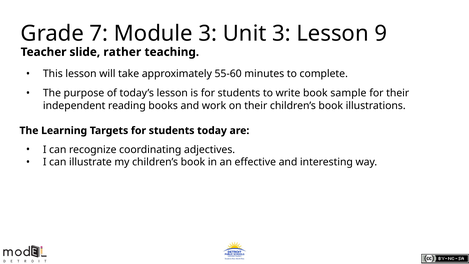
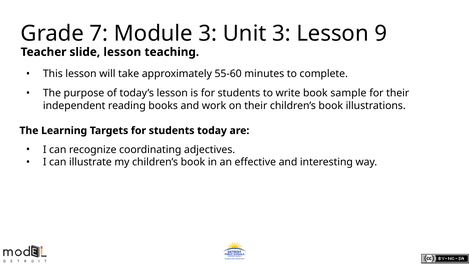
slide rather: rather -> lesson
